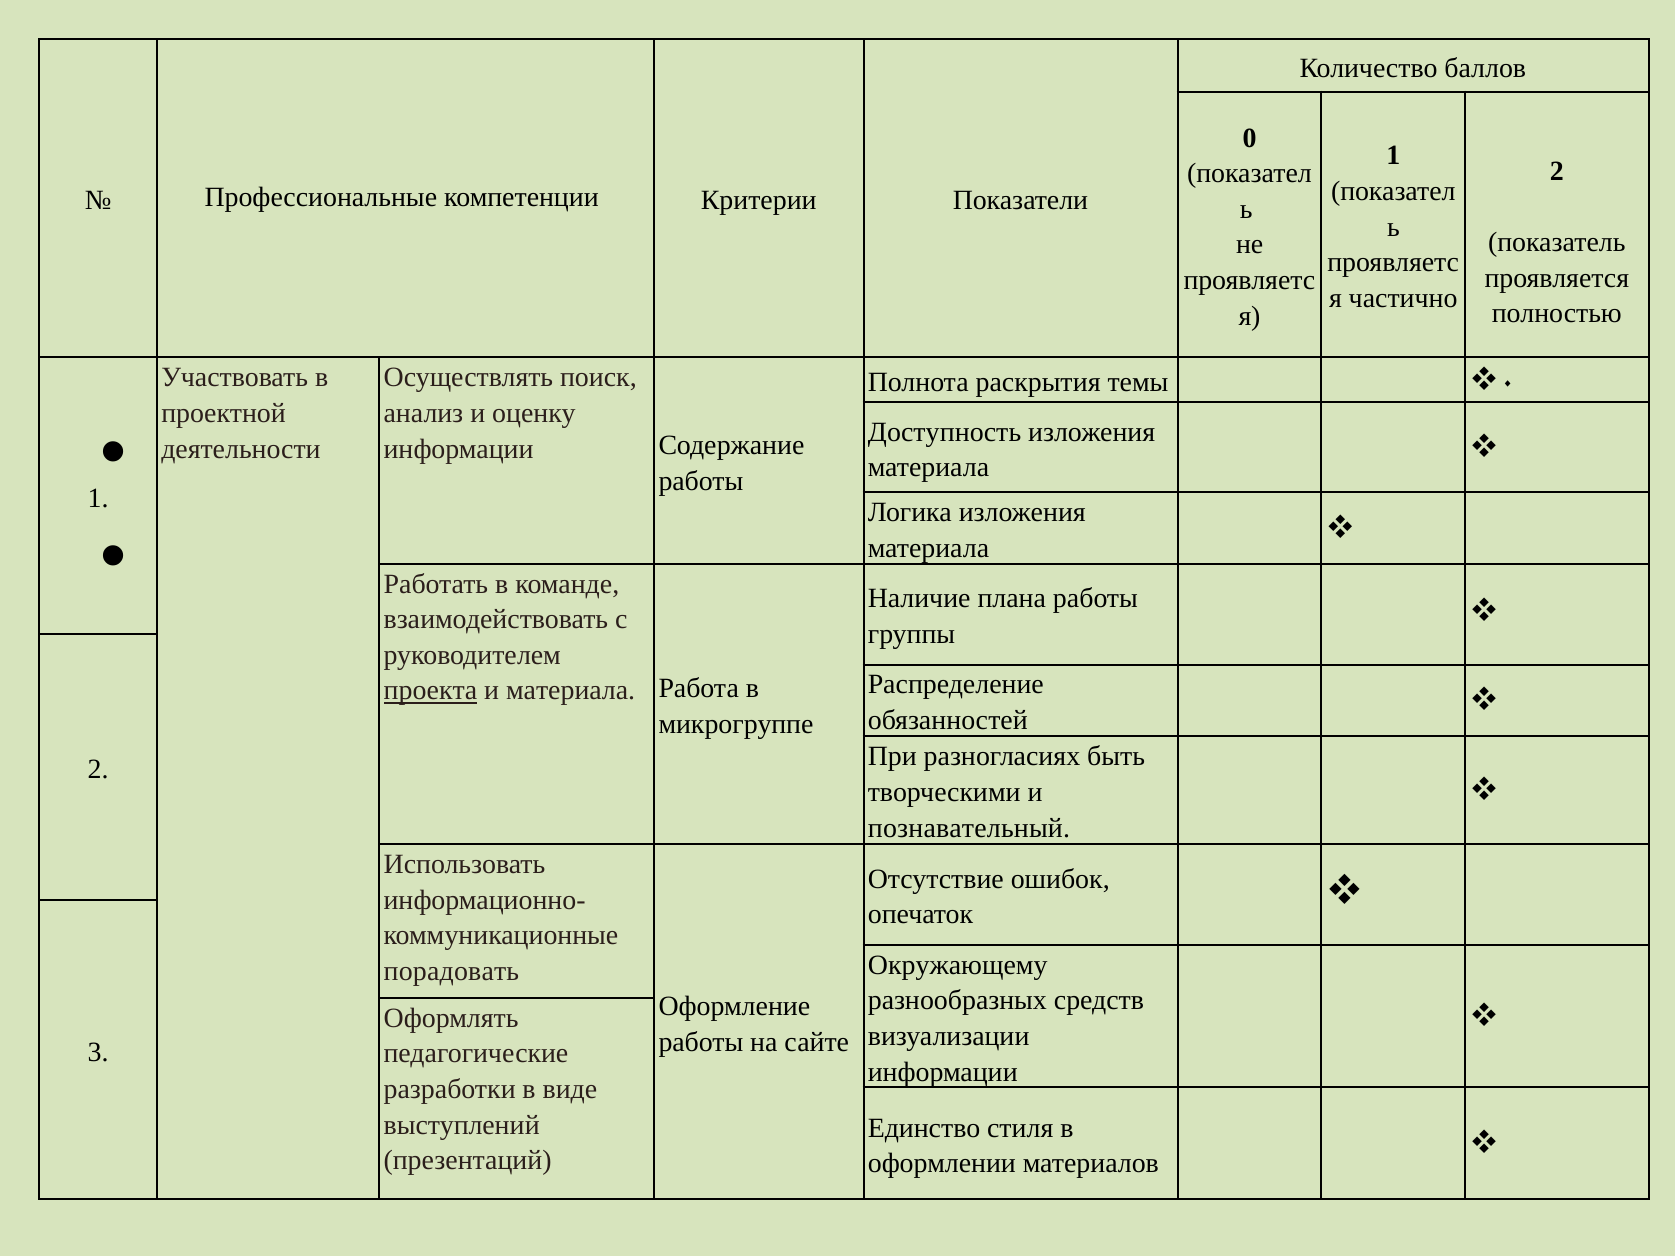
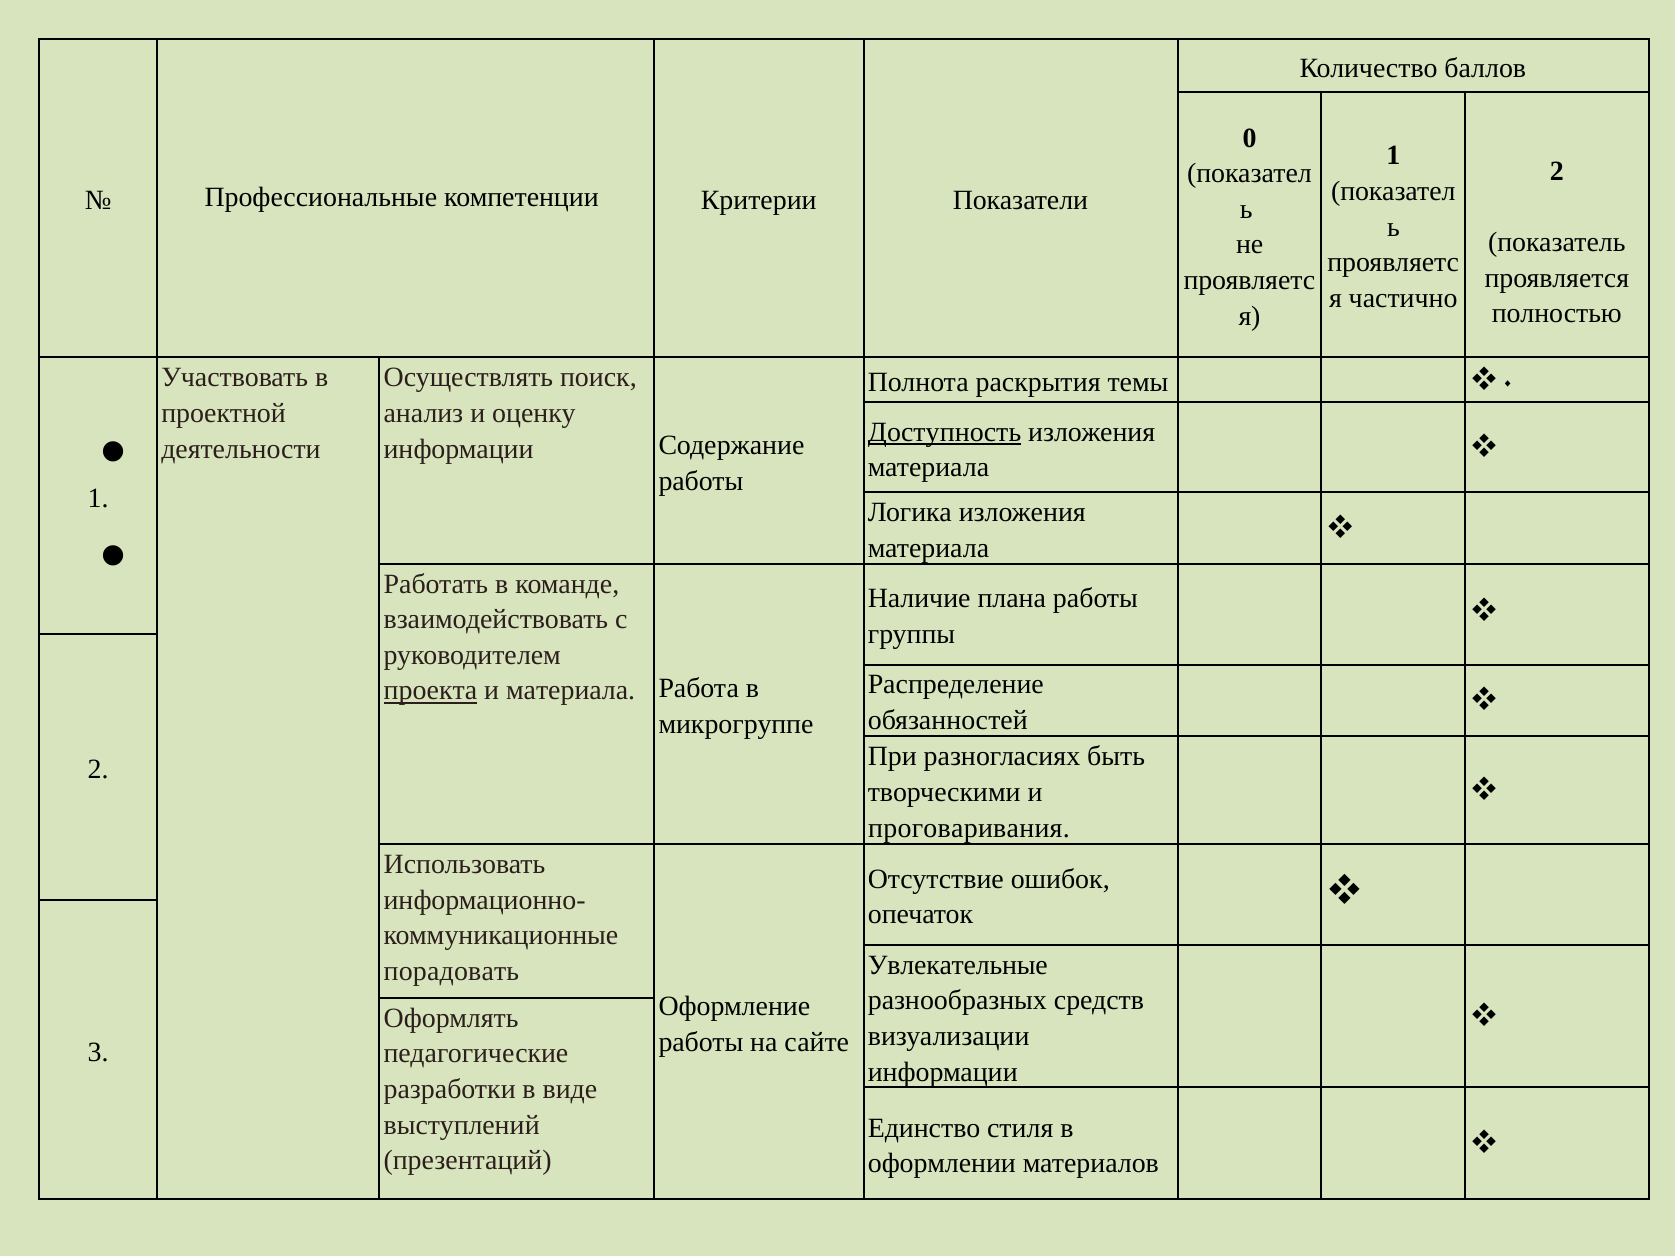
Доступность underline: none -> present
познавательный: познавательный -> проговаривания
Окружающему: Окружающему -> Увлекательные
